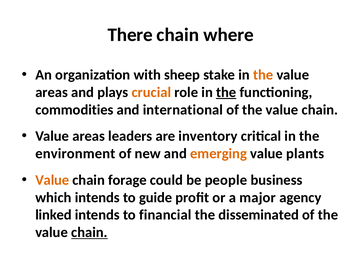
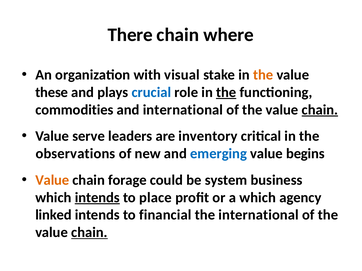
sheep: sheep -> visual
areas at (52, 92): areas -> these
crucial colour: orange -> blue
chain at (320, 110) underline: none -> present
areas at (89, 136): areas -> serve
environment: environment -> observations
emerging colour: orange -> blue
plants: plants -> begins
people: people -> system
intends at (97, 198) underline: none -> present
guide: guide -> place
a major: major -> which
the disseminated: disseminated -> international
